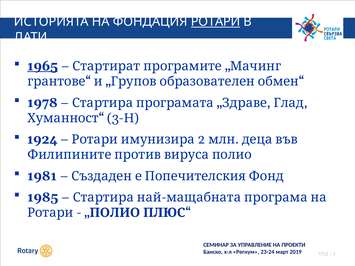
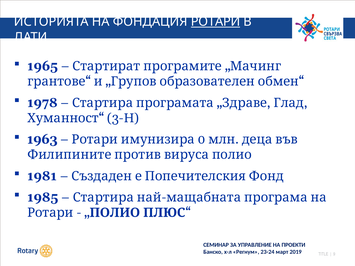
1965 underline: present -> none
1924: 1924 -> 1963
2: 2 -> 0
